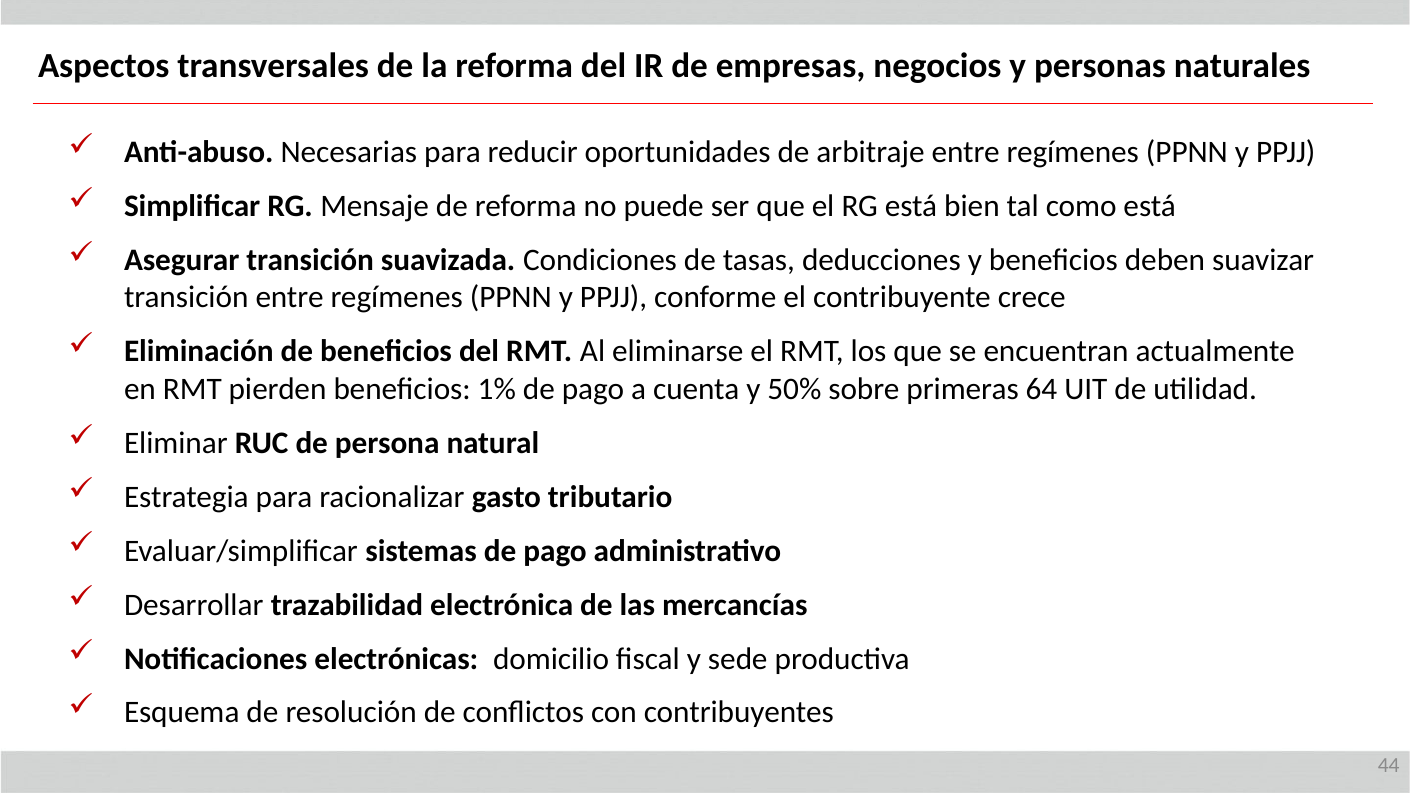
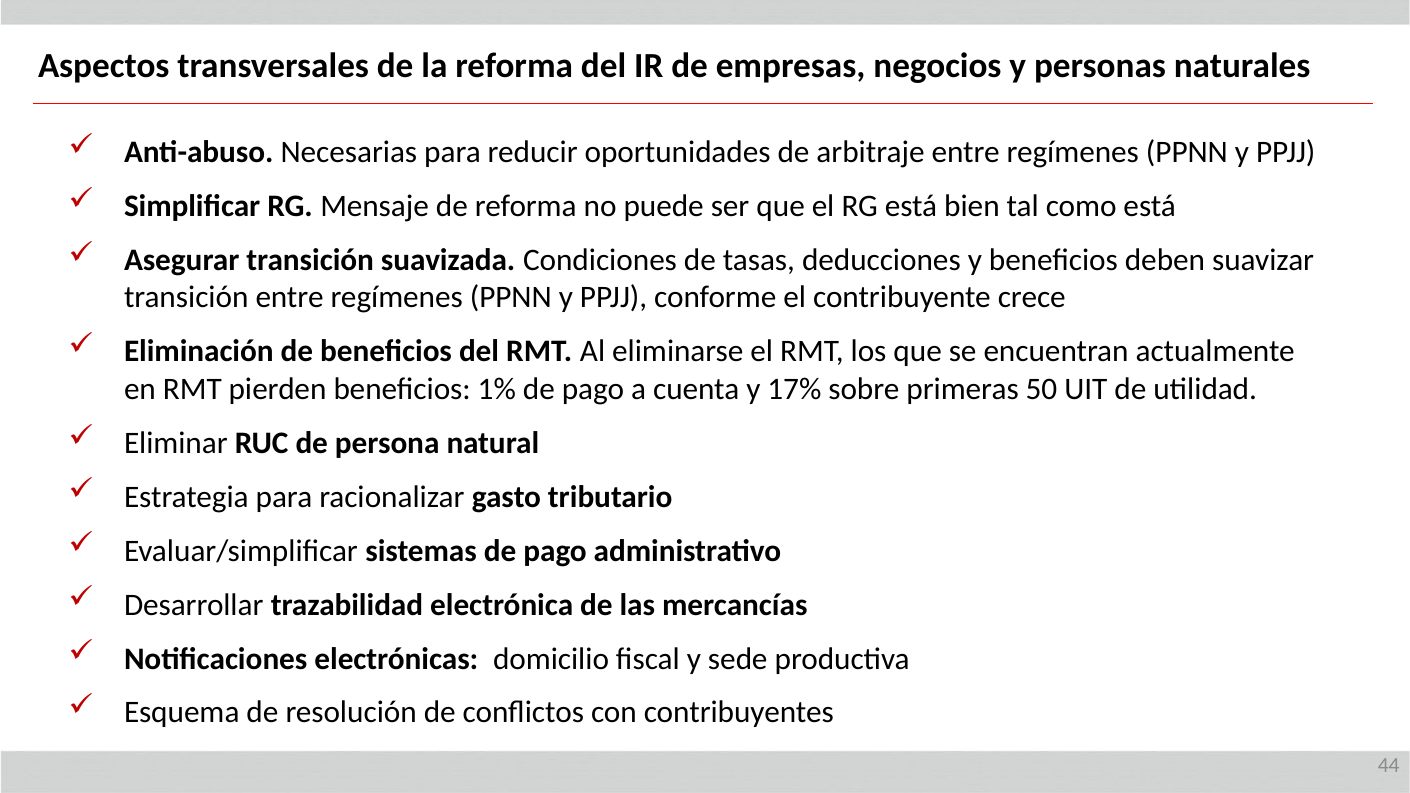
50%: 50% -> 17%
64: 64 -> 50
